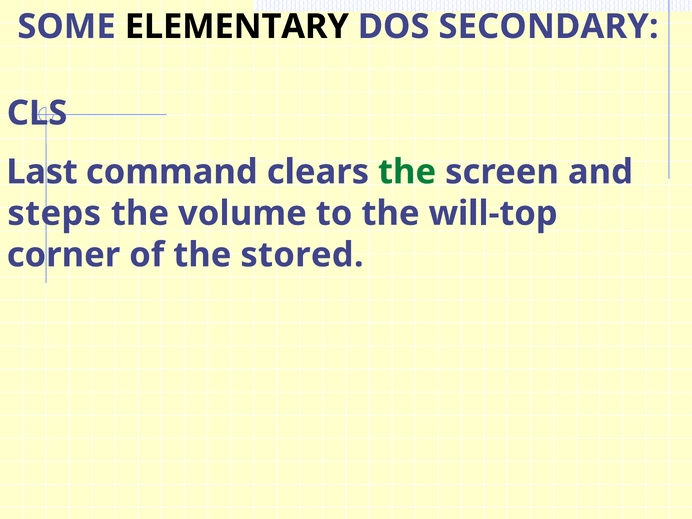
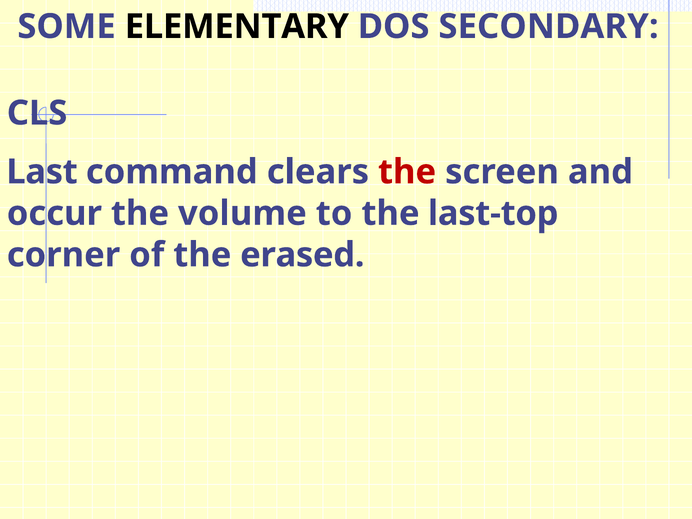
the at (407, 172) colour: green -> red
steps: steps -> occur
will-top: will-top -> last-top
stored: stored -> erased
